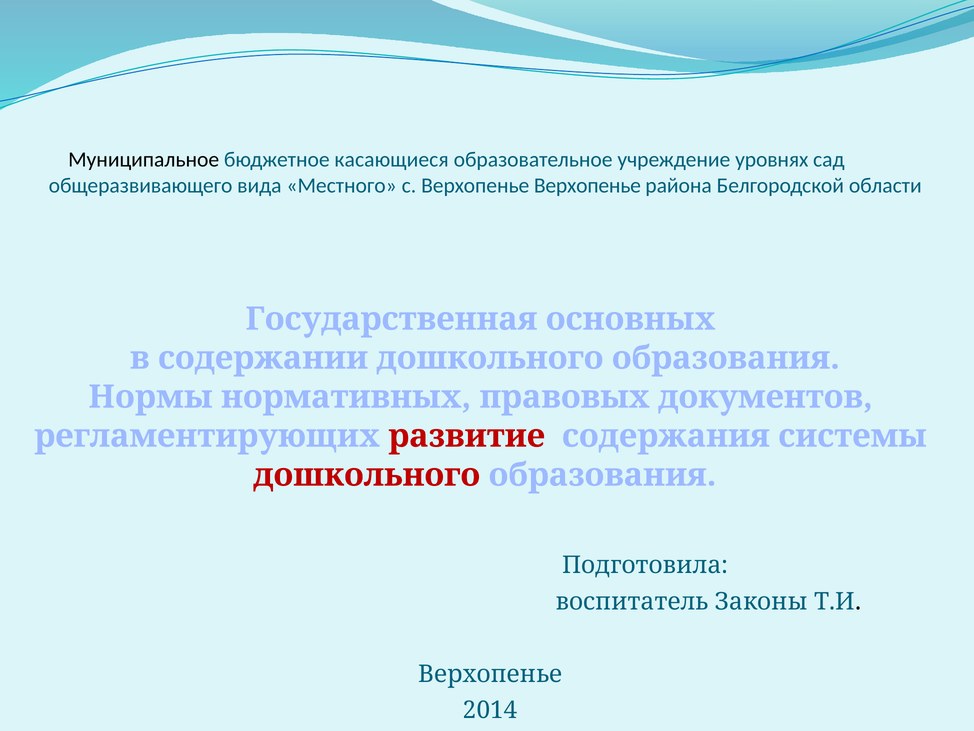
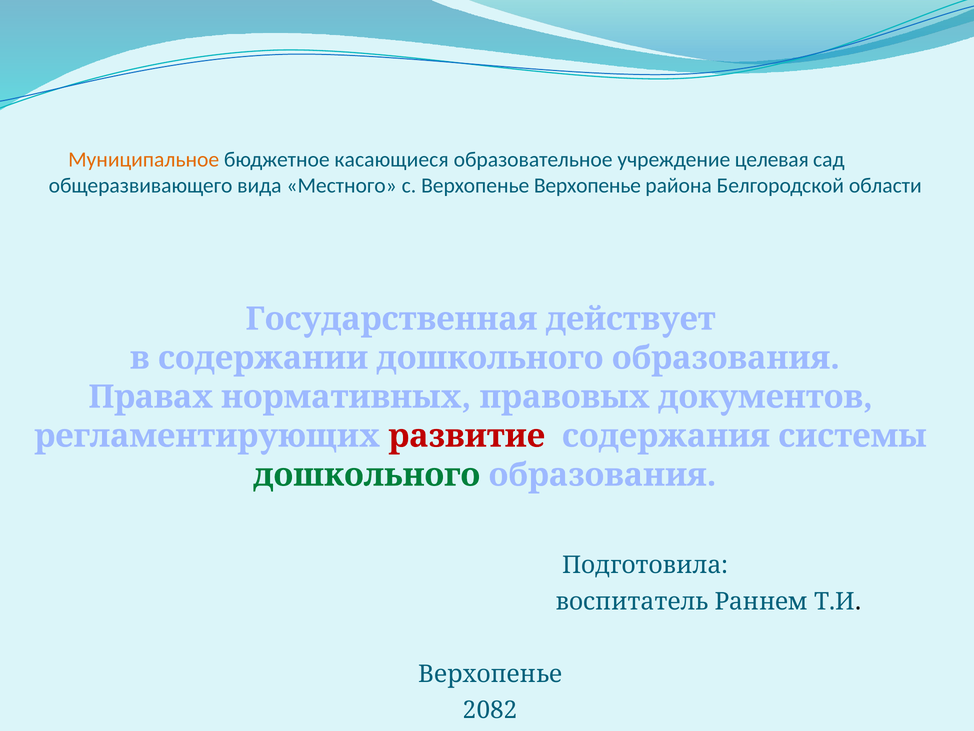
Муниципальное colour: black -> orange
уровнях: уровнях -> целевая
основных: основных -> действует
Нормы: Нормы -> Правах
дошкольного at (367, 475) colour: red -> green
Законы: Законы -> Раннем
2014: 2014 -> 2082
